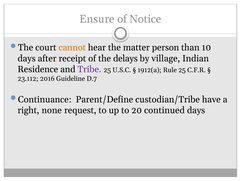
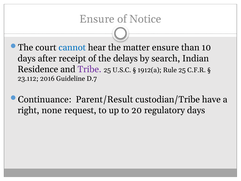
cannot colour: orange -> blue
matter person: person -> ensure
village: village -> search
Parent/Define: Parent/Define -> Parent/Result
continued: continued -> regulatory
